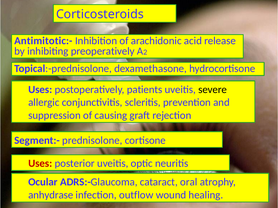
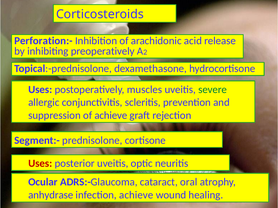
Antimitotic:-: Antimitotic:- -> Perforation:-
patients: patients -> muscles
severe colour: black -> green
of causing: causing -> achieve
infection outflow: outflow -> achieve
